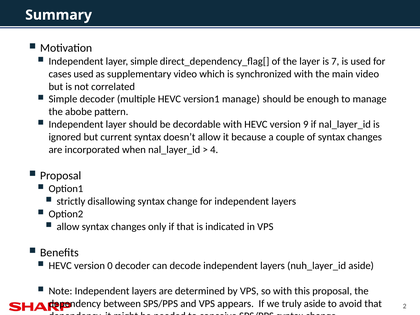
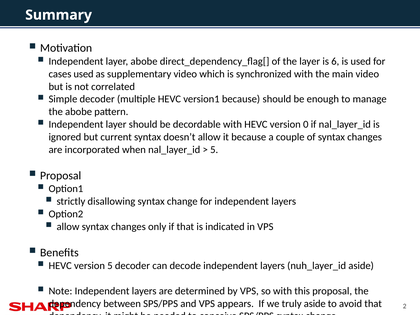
layer simple: simple -> abobe
7: 7 -> 6
version1 manage: manage -> because
9: 9 -> 0
4 at (214, 150): 4 -> 5
version 0: 0 -> 5
